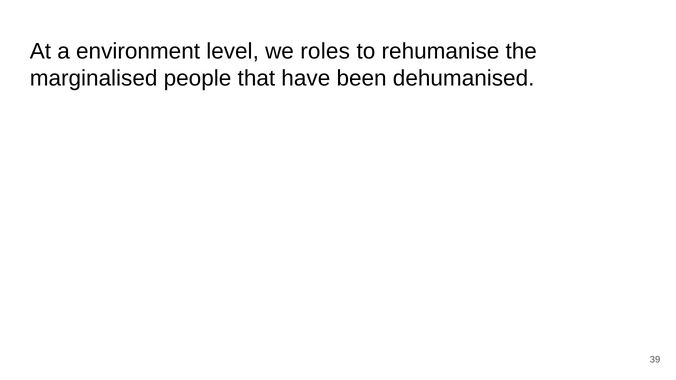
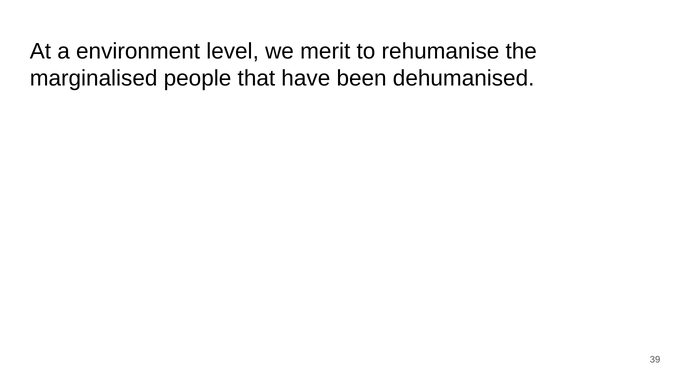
roles: roles -> merit
